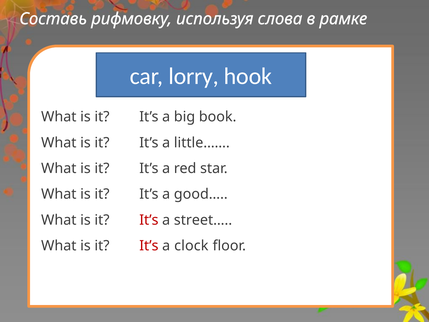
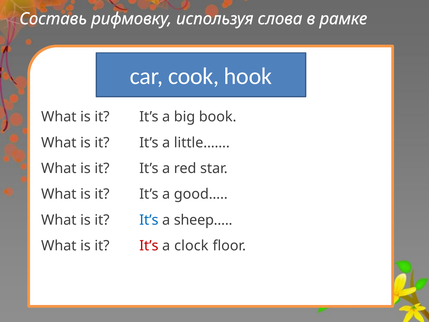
lorry: lorry -> cook
It’s at (149, 220) colour: red -> blue
street…: street… -> sheep…
